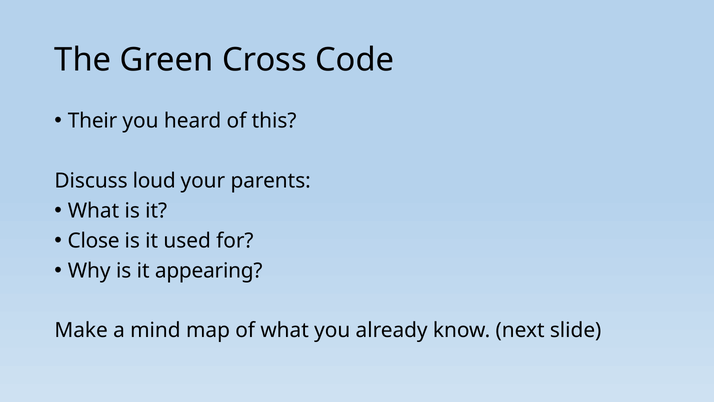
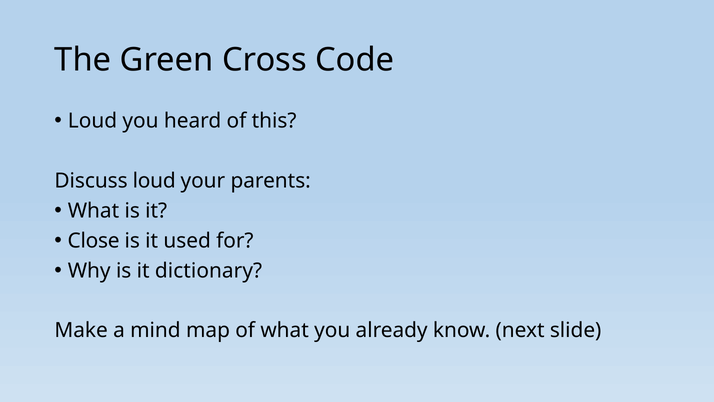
Their at (93, 121): Their -> Loud
appearing: appearing -> dictionary
